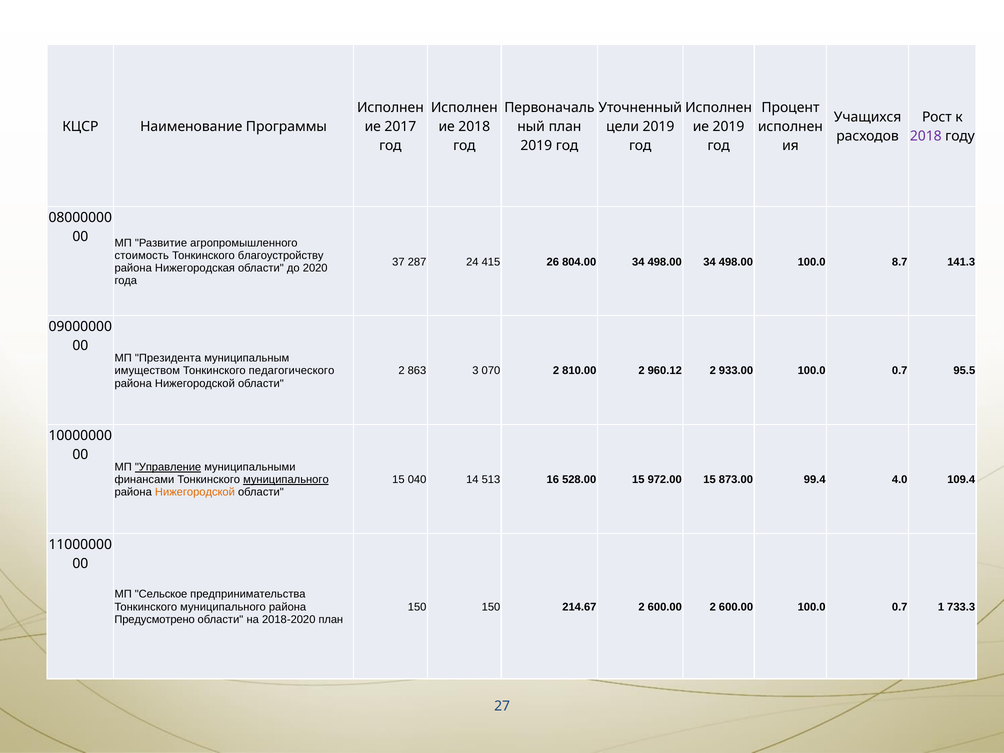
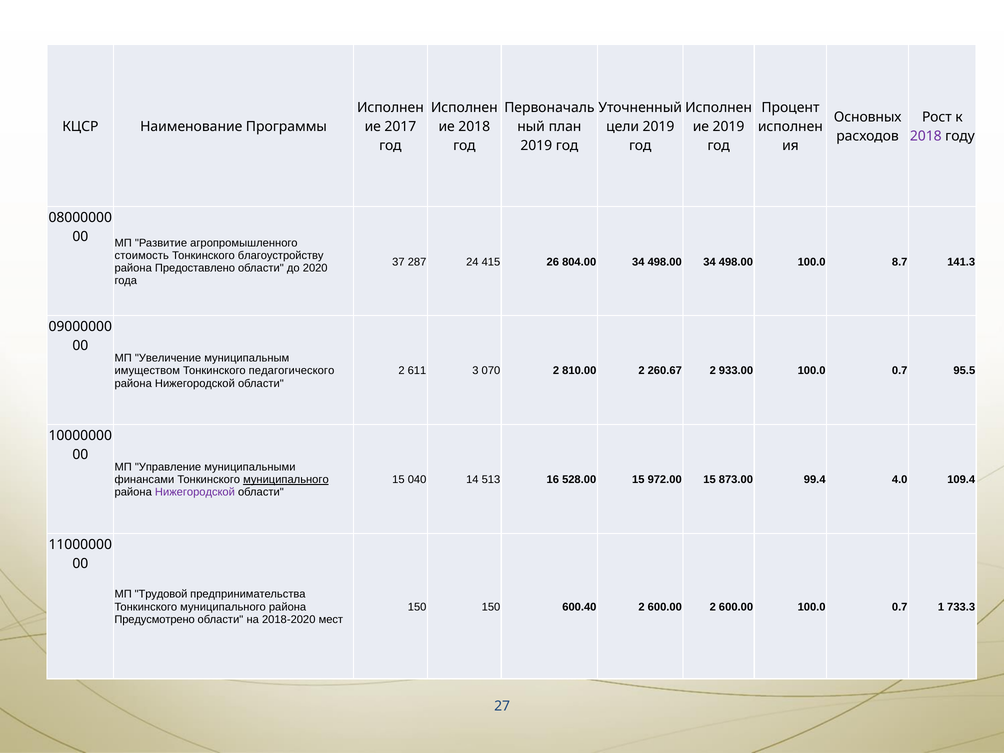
Учащихся: Учащихся -> Основных
Нижегородская: Нижегородская -> Предоставлено
Президента: Президента -> Увеличение
863: 863 -> 611
960.12: 960.12 -> 260.67
Управление underline: present -> none
Нижегородской at (195, 492) colour: orange -> purple
Сельское: Сельское -> Трудовой
214.67: 214.67 -> 600.40
2018-2020 план: план -> мест
